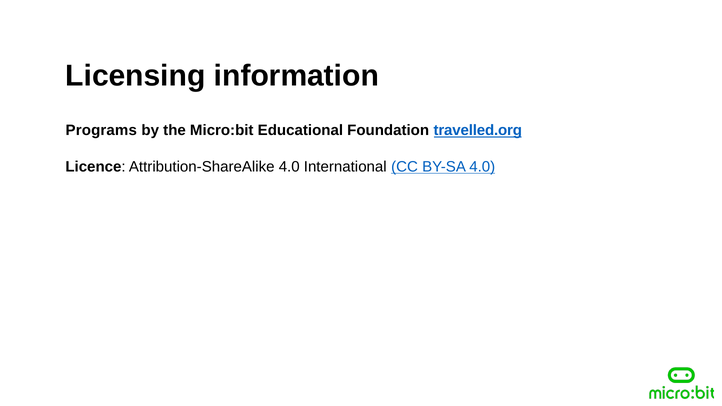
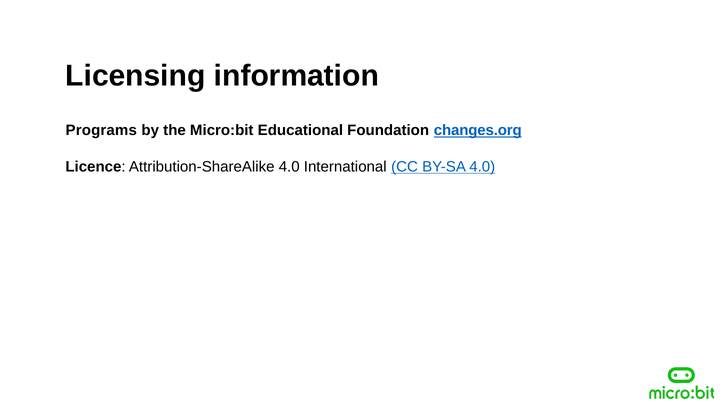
travelled.org: travelled.org -> changes.org
